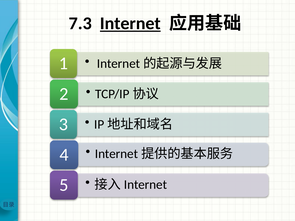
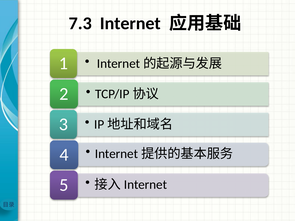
Internet underline: present -> none
